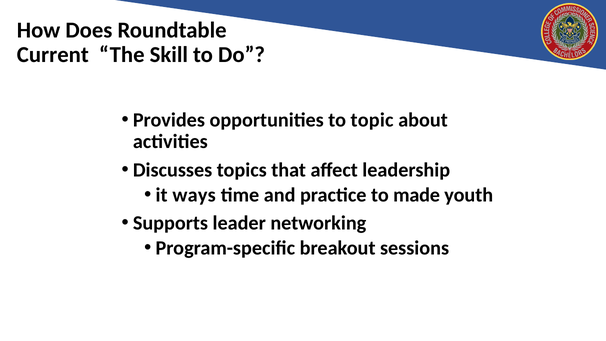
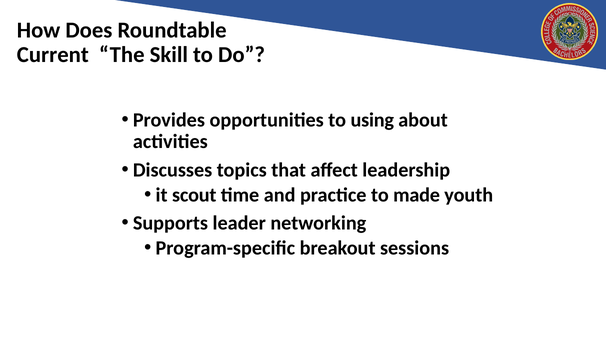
topic: topic -> using
ways: ways -> scout
